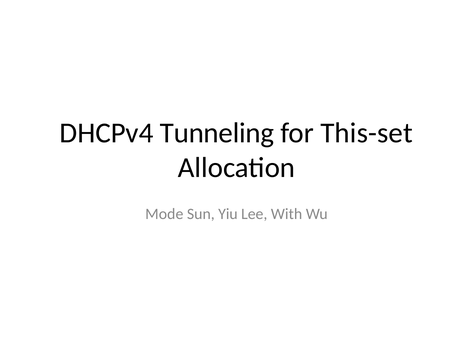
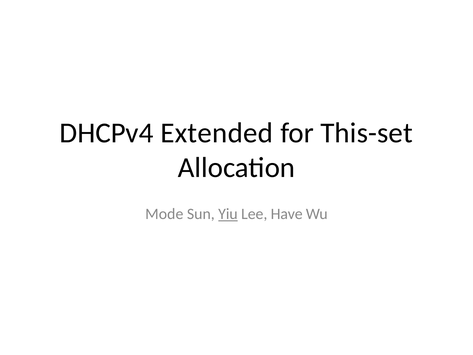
Tunneling: Tunneling -> Extended
Yiu underline: none -> present
With: With -> Have
